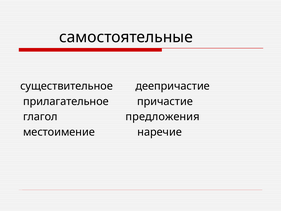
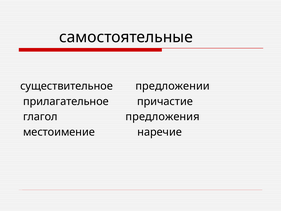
деепричастие: деепричастие -> предложении
